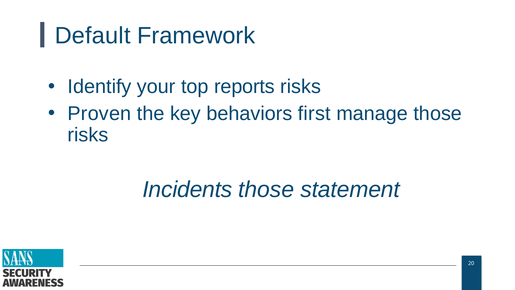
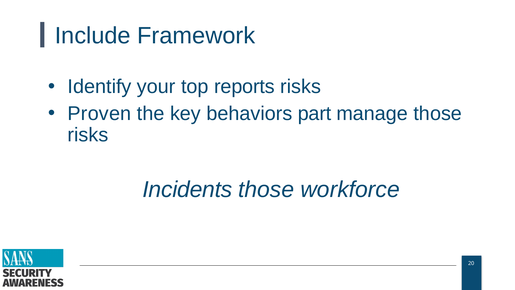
Default: Default -> Include
first: first -> part
statement: statement -> workforce
